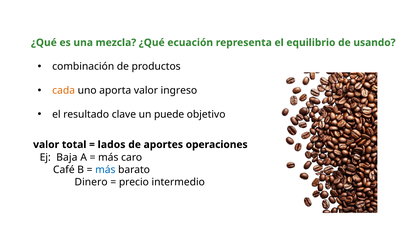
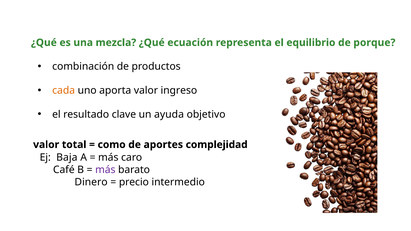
usando: usando -> porque
puede: puede -> ayuda
lados: lados -> como
operaciones: operaciones -> complejidad
más at (105, 170) colour: blue -> purple
